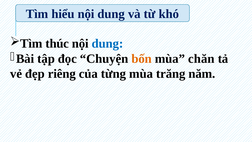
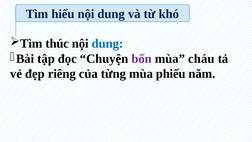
bốn colour: orange -> purple
chăn: chăn -> cháu
trăng: trăng -> phiếu
